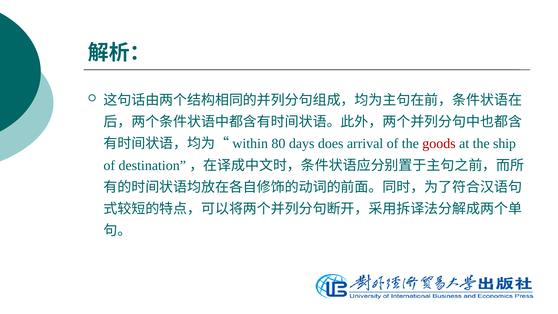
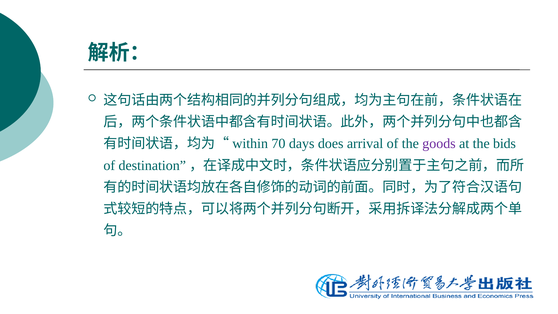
80: 80 -> 70
goods colour: red -> purple
ship: ship -> bids
